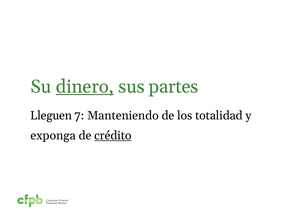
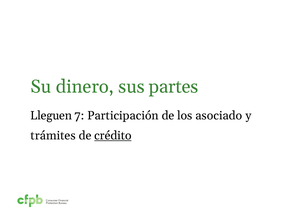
dinero underline: present -> none
Manteniendo: Manteniendo -> Participación
totalidad: totalidad -> asociado
exponga: exponga -> trámites
